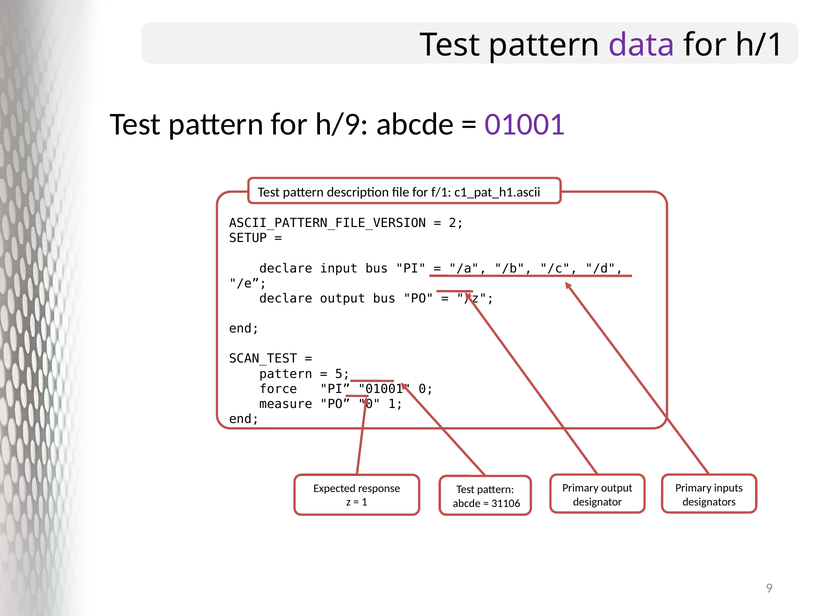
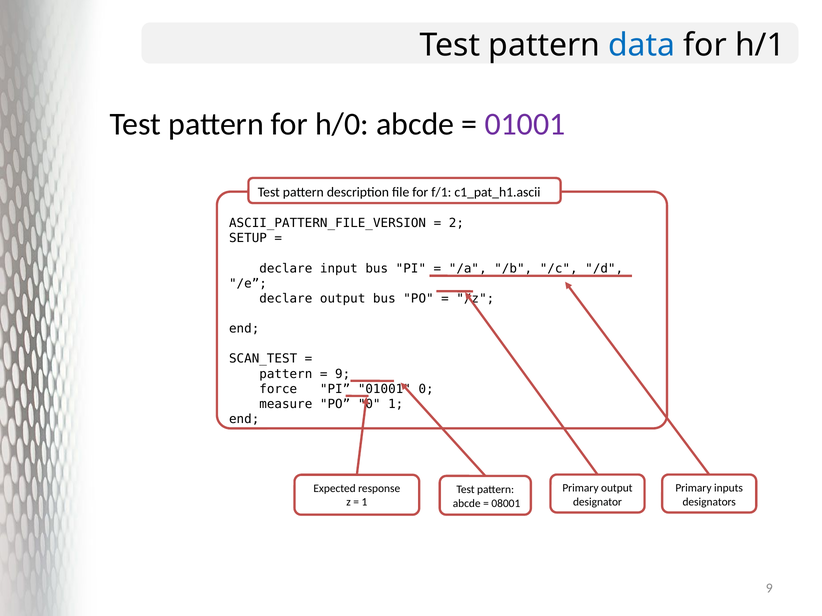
data colour: purple -> blue
h/9: h/9 -> h/0
5 at (343, 374): 5 -> 9
31106: 31106 -> 08001
